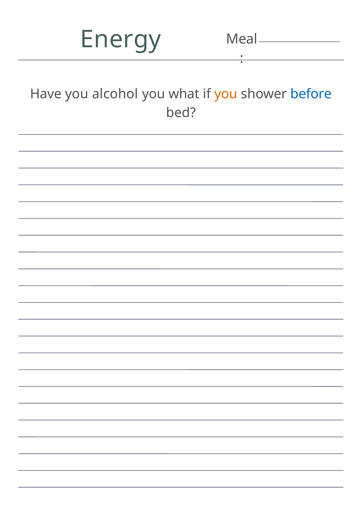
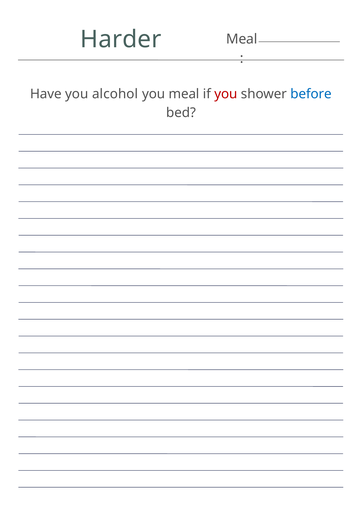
Energy: Energy -> Harder
you what: what -> meal
you at (226, 94) colour: orange -> red
